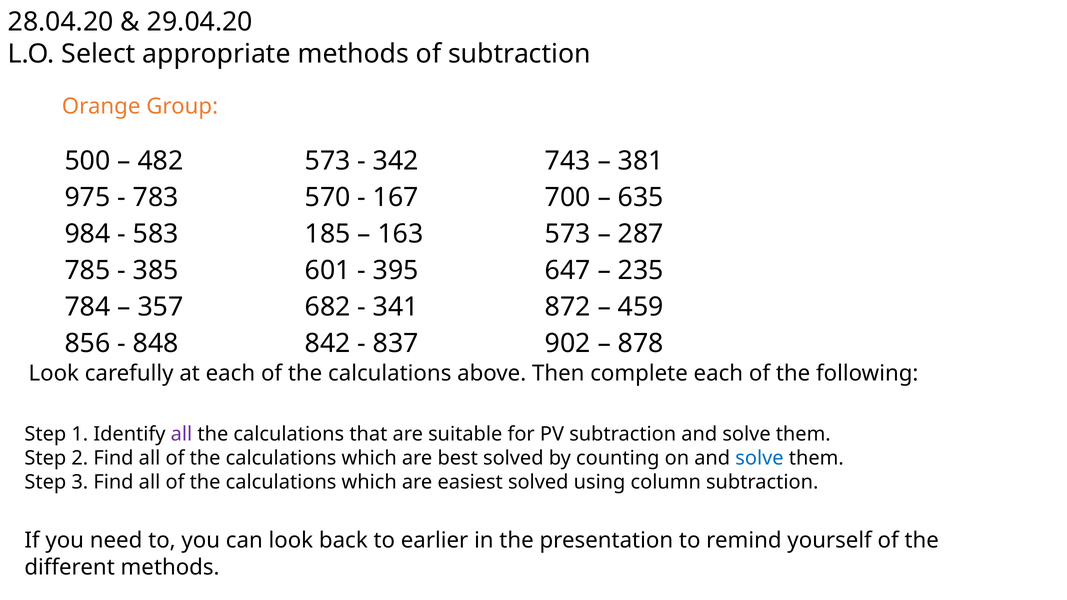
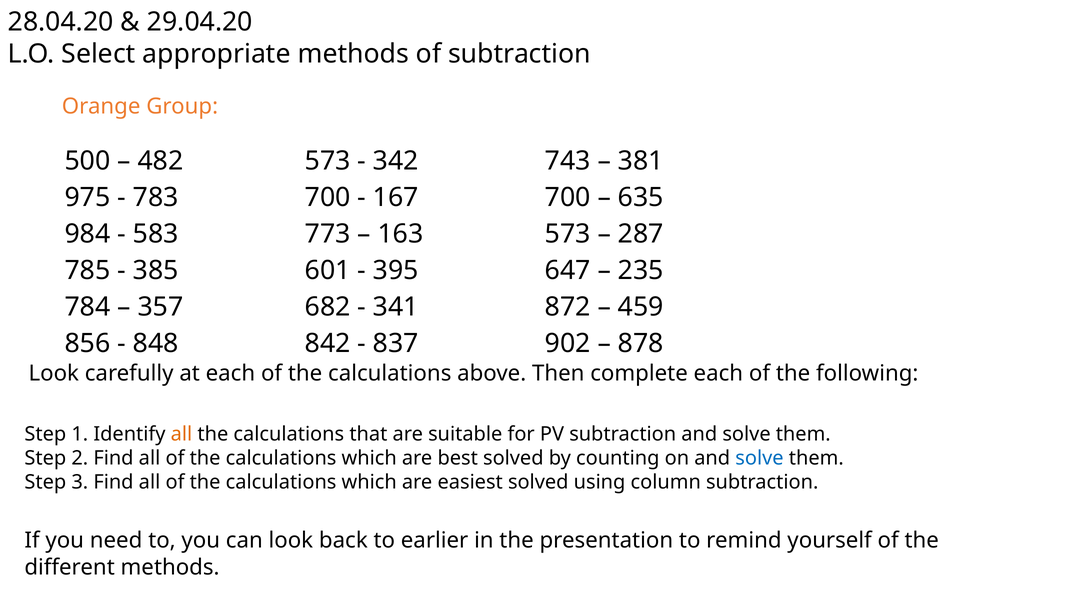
783 570: 570 -> 700
185: 185 -> 773
all at (181, 434) colour: purple -> orange
